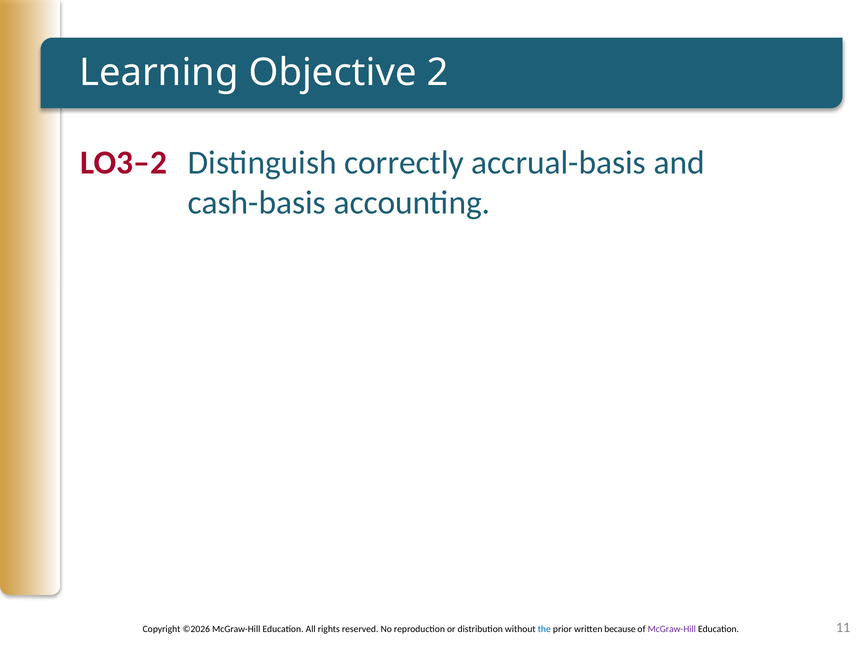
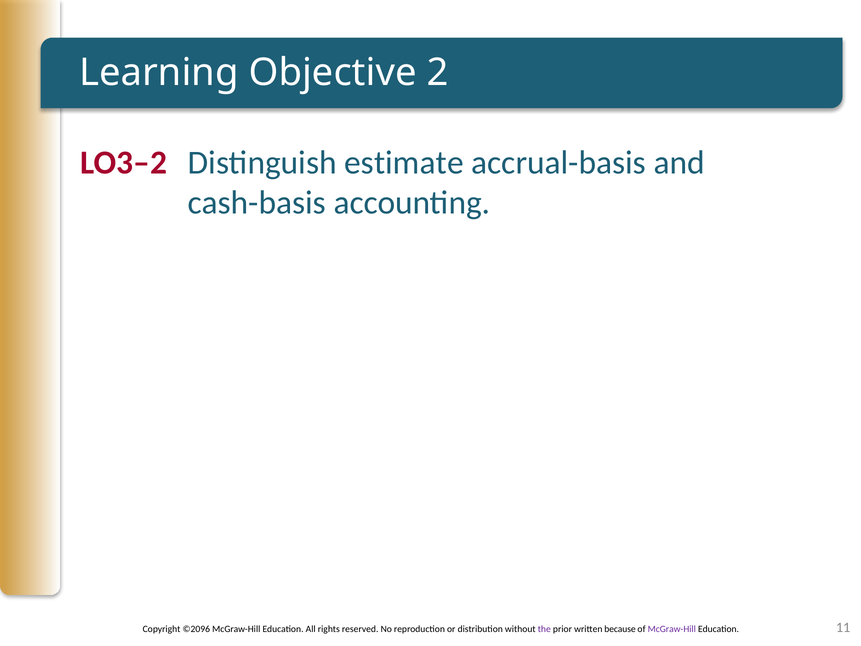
correctly: correctly -> estimate
©2026: ©2026 -> ©2096
the colour: blue -> purple
